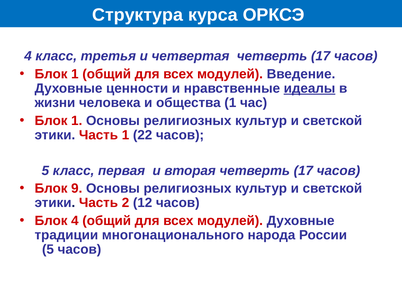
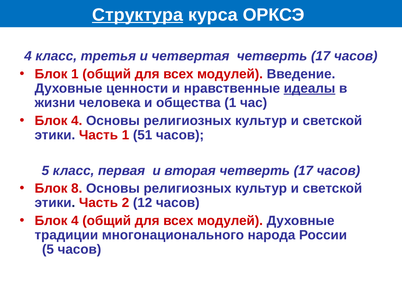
Структура underline: none -> present
1 at (77, 121): 1 -> 4
22: 22 -> 51
9: 9 -> 8
